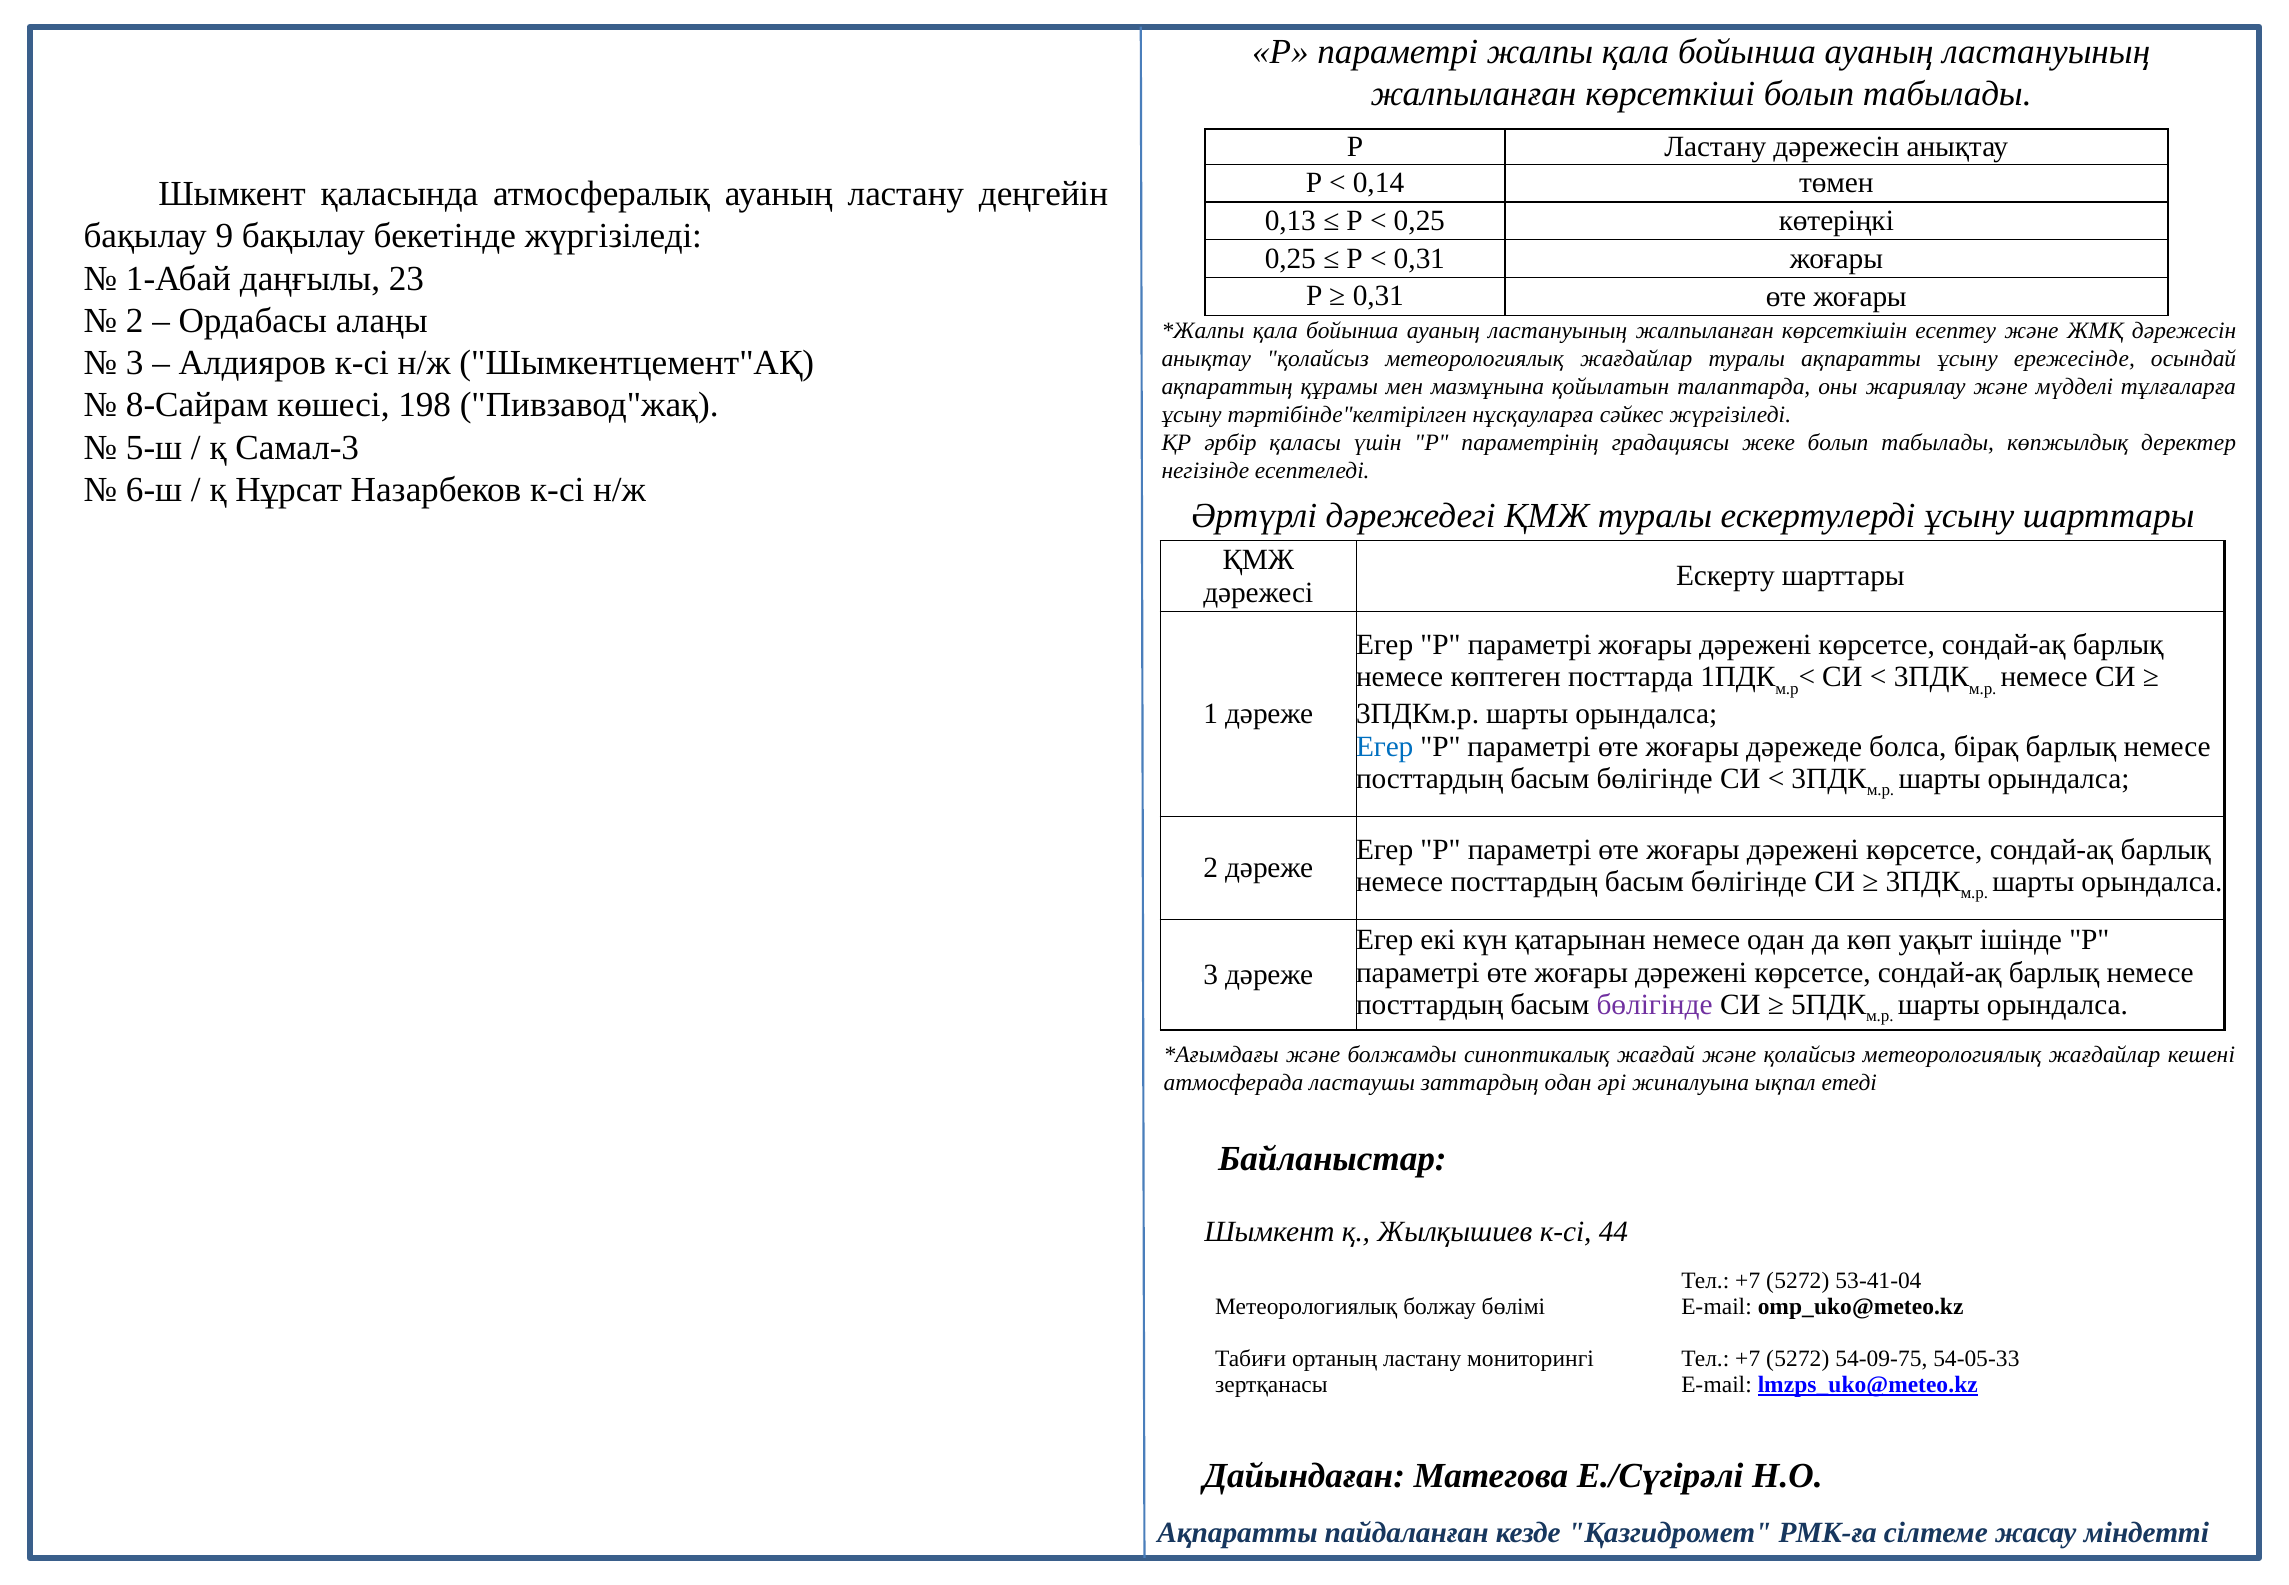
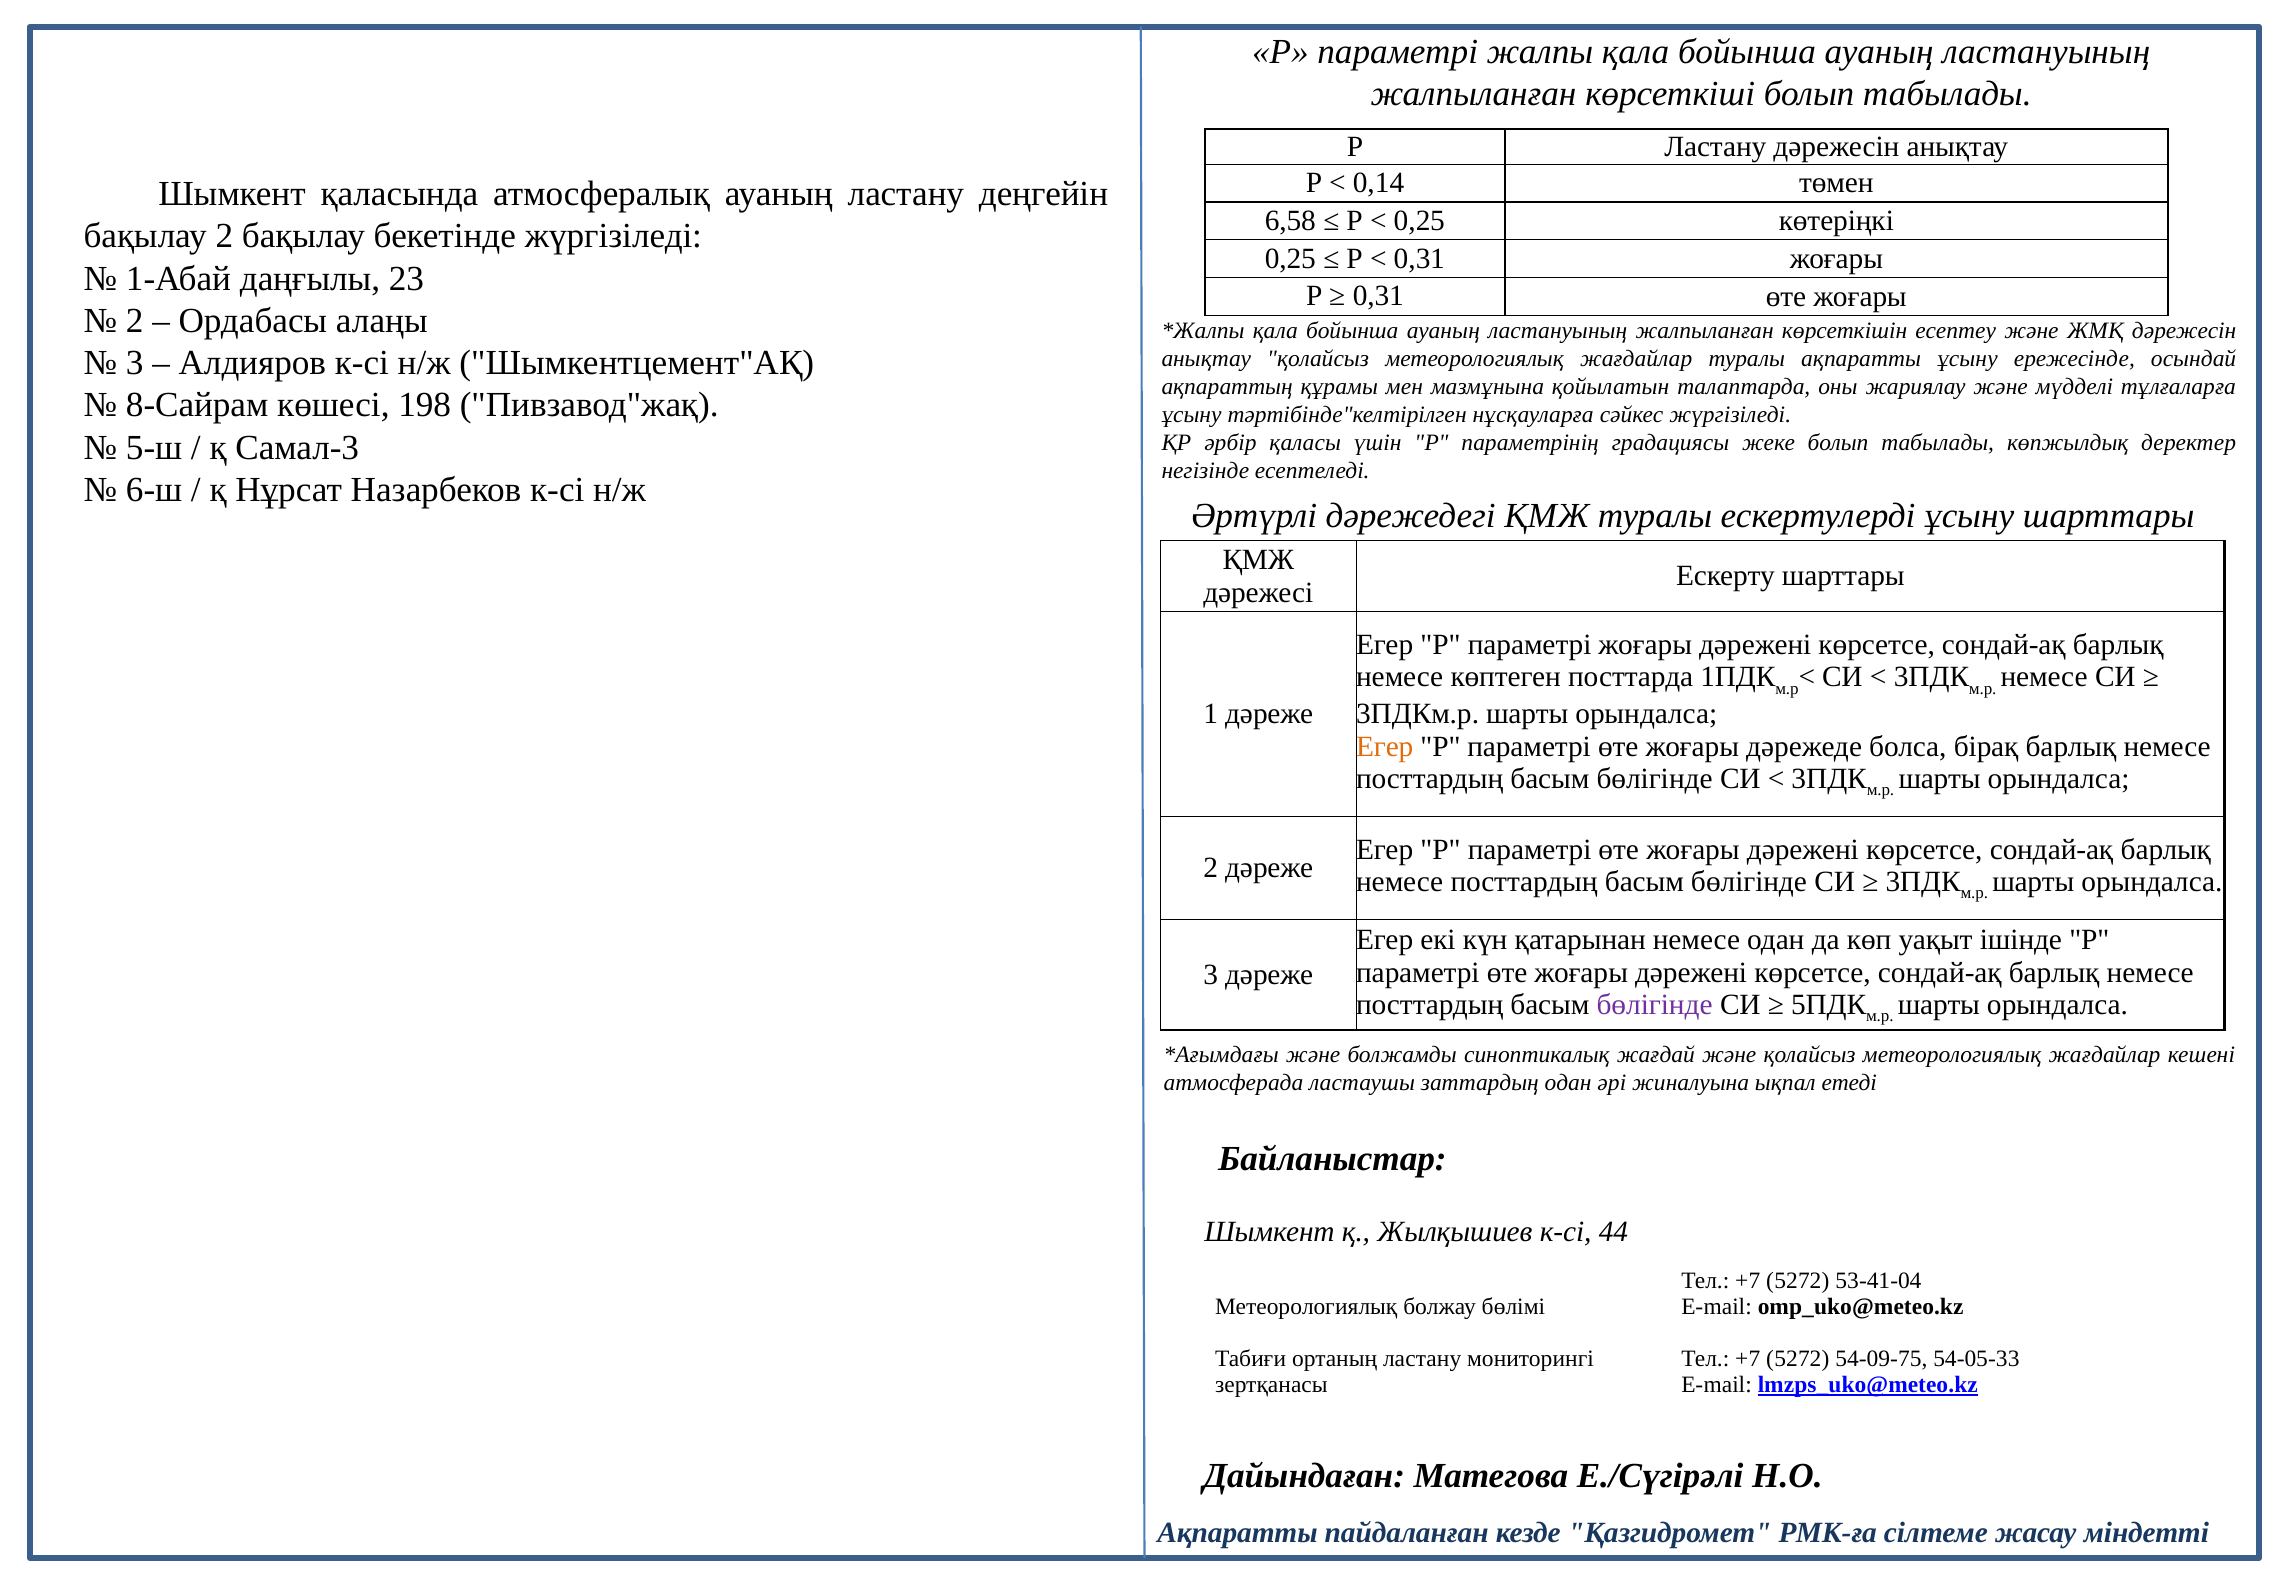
0,13: 0,13 -> 6,58
бақылау 9: 9 -> 2
Егер at (1385, 746) colour: blue -> orange
